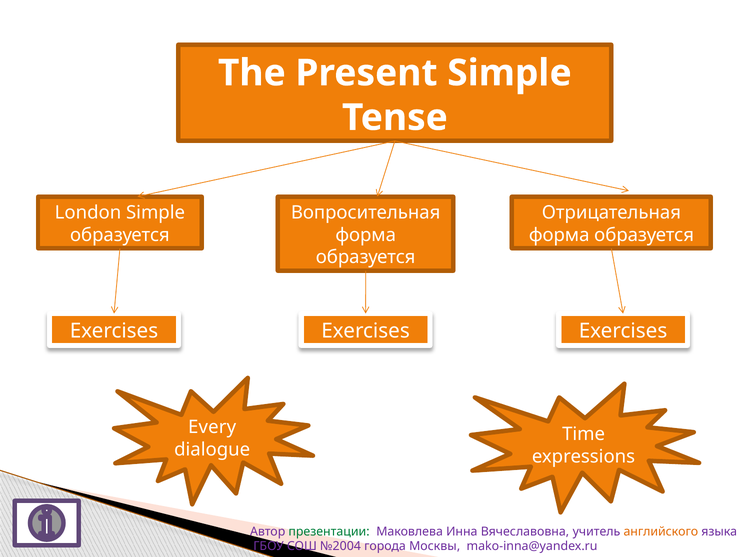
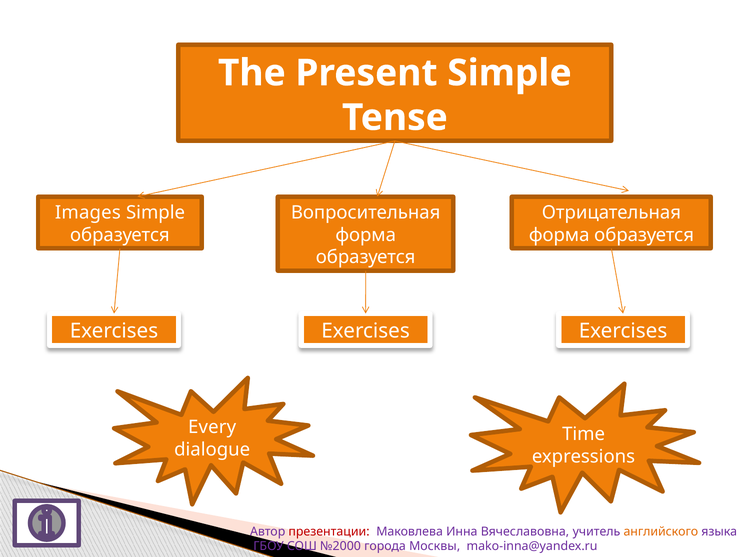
London: London -> Images
презентации colour: green -> red
№2004: №2004 -> №2000
